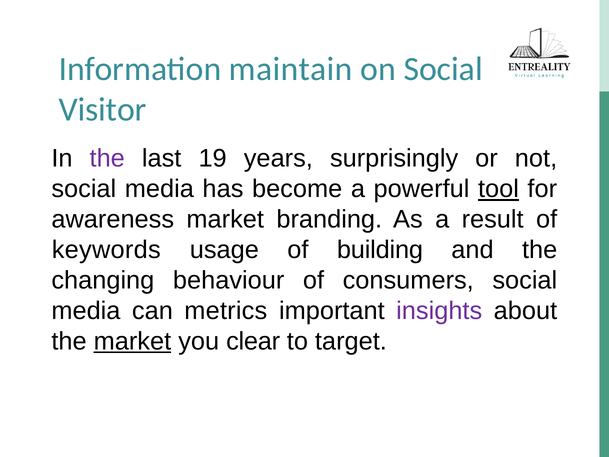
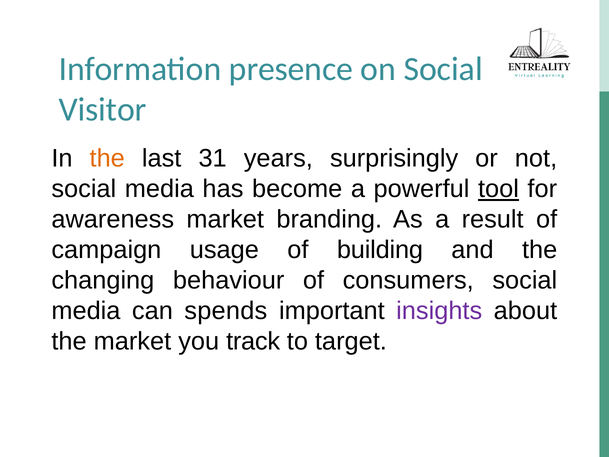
maintain: maintain -> presence
the at (107, 159) colour: purple -> orange
19: 19 -> 31
keywords: keywords -> campaign
metrics: metrics -> spends
market at (132, 341) underline: present -> none
clear: clear -> track
